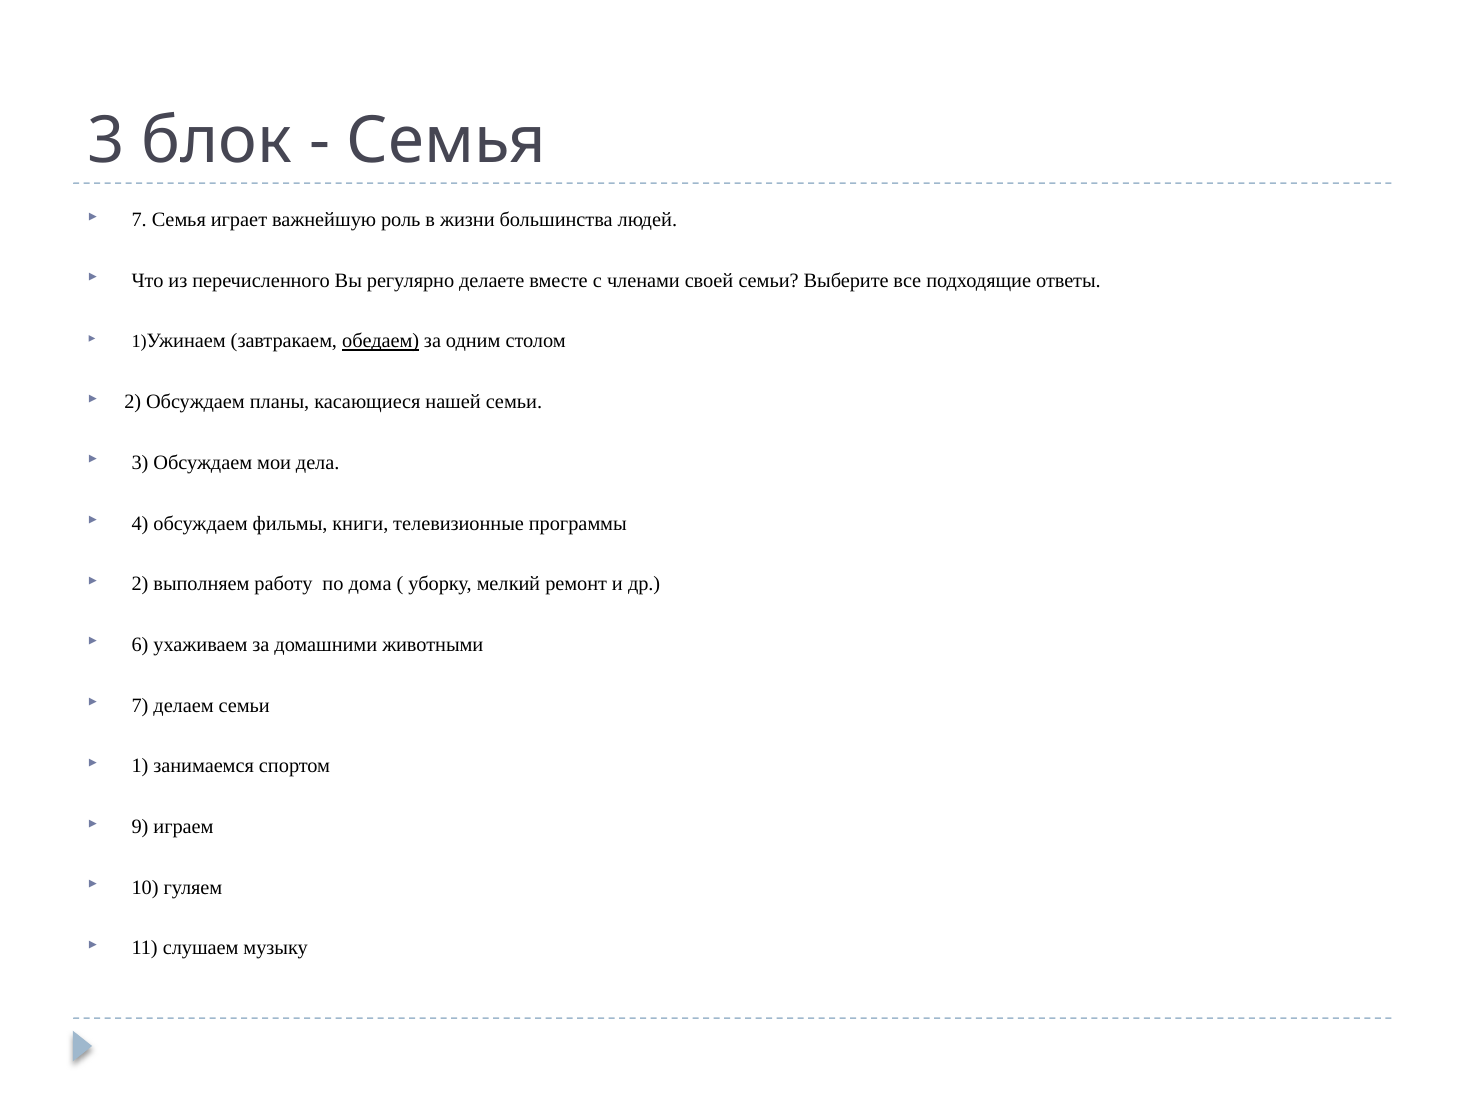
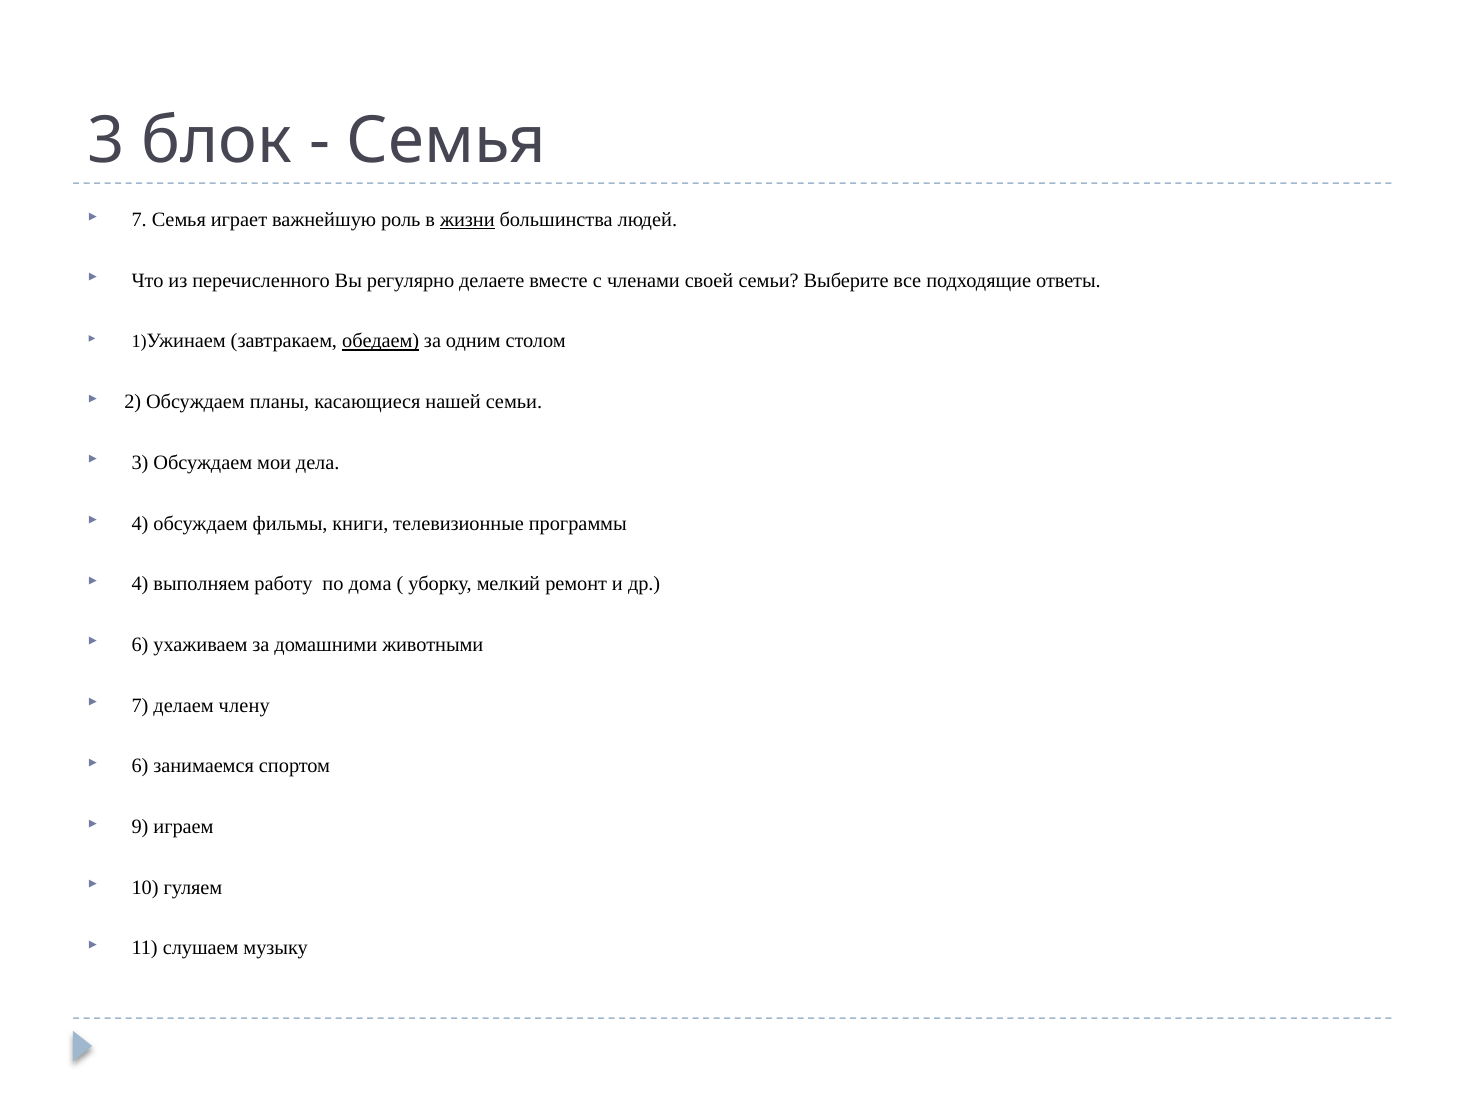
жизни underline: none -> present
2 at (140, 584): 2 -> 4
делаем семьи: семьи -> члену
1 at (140, 766): 1 -> 6
